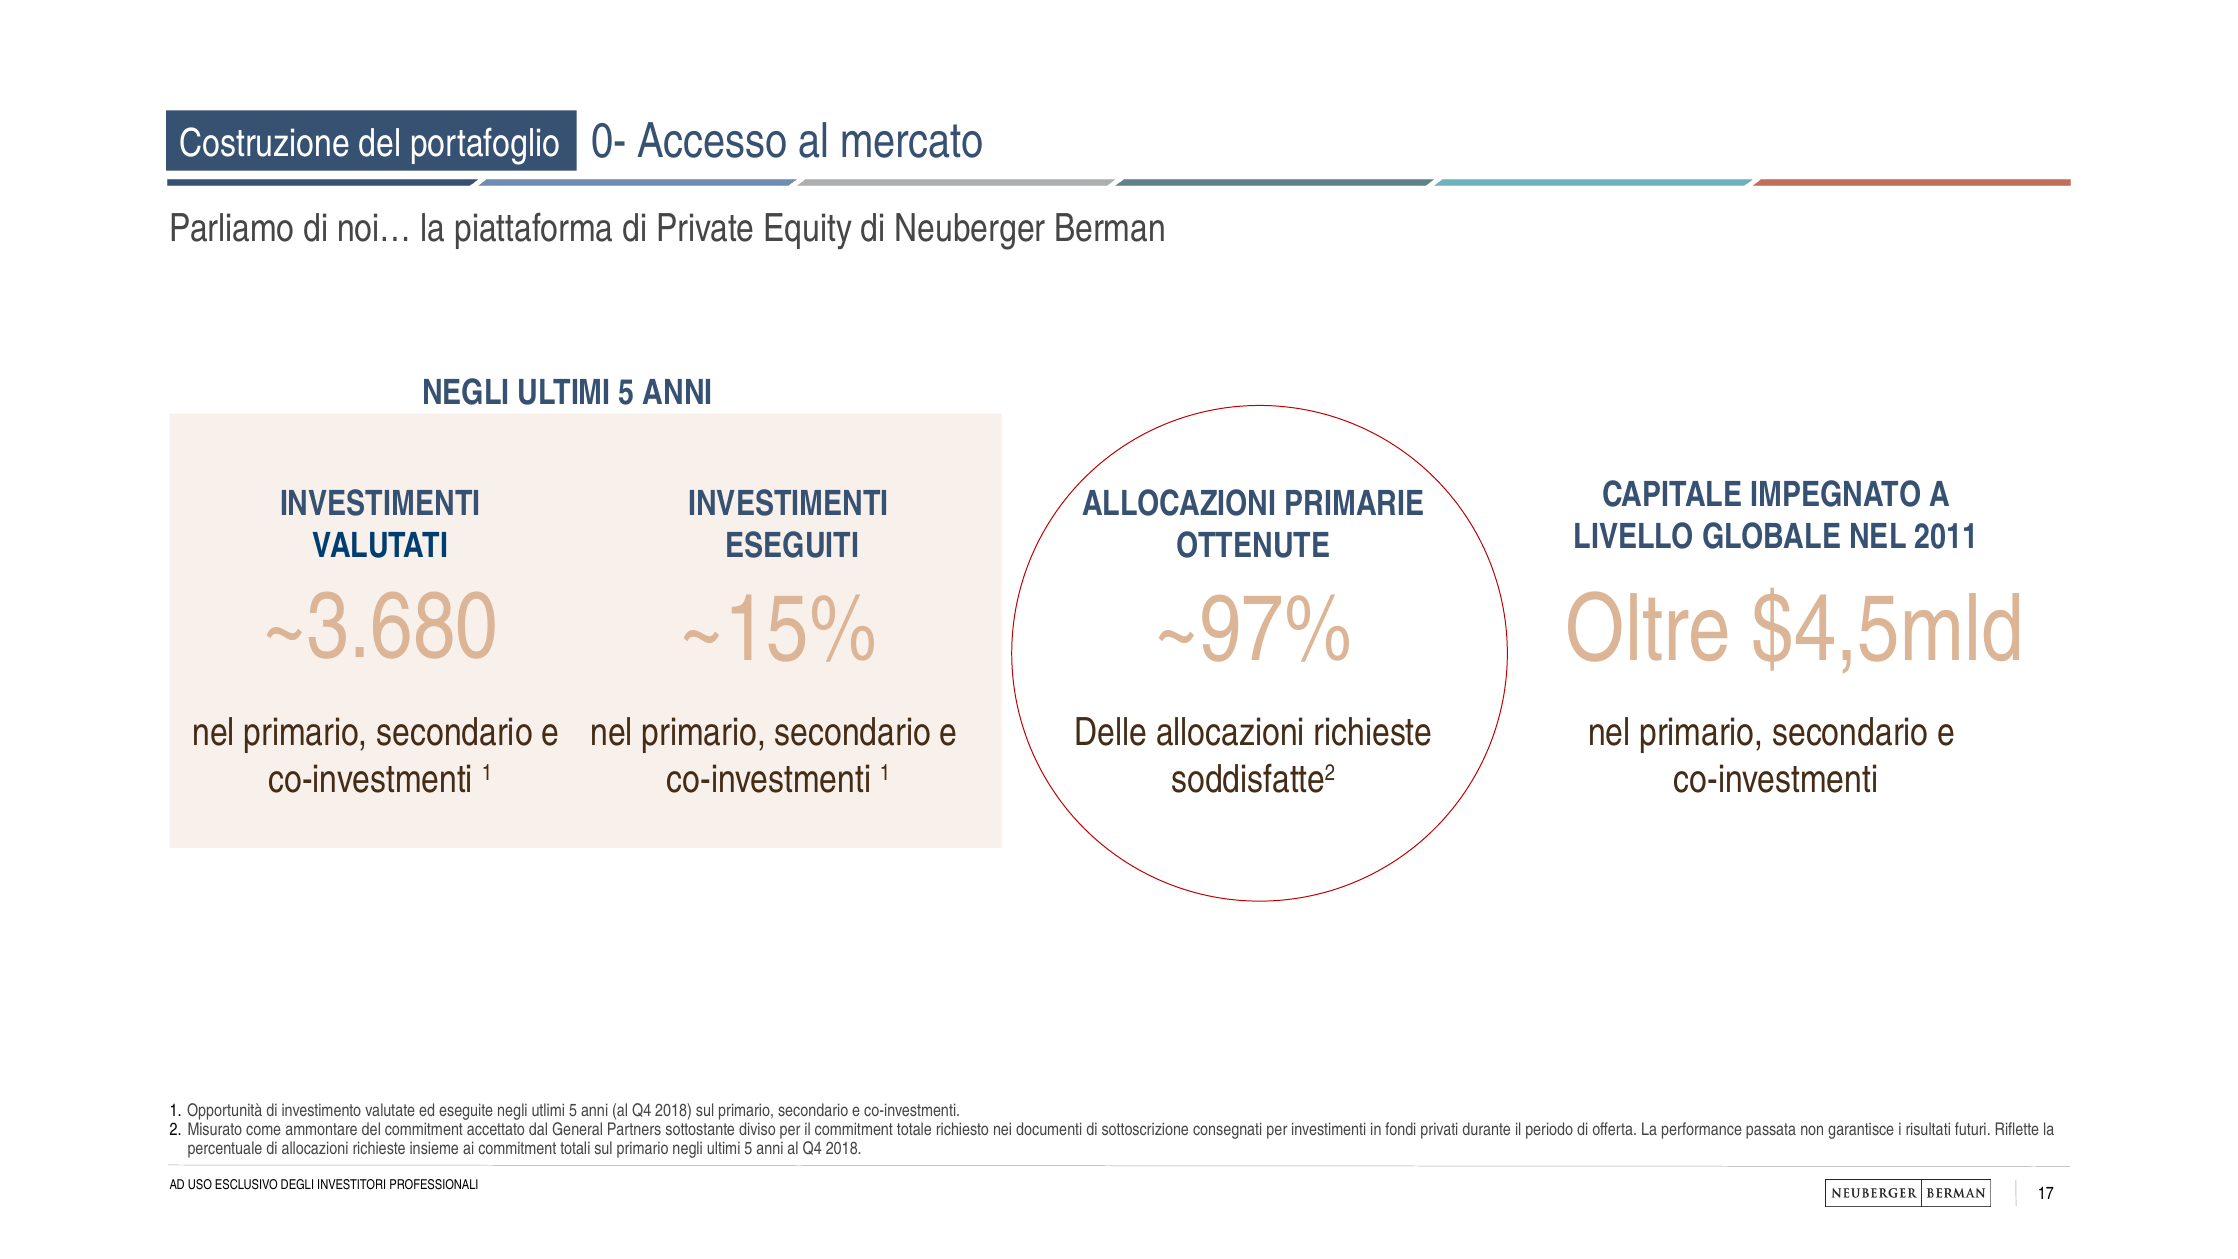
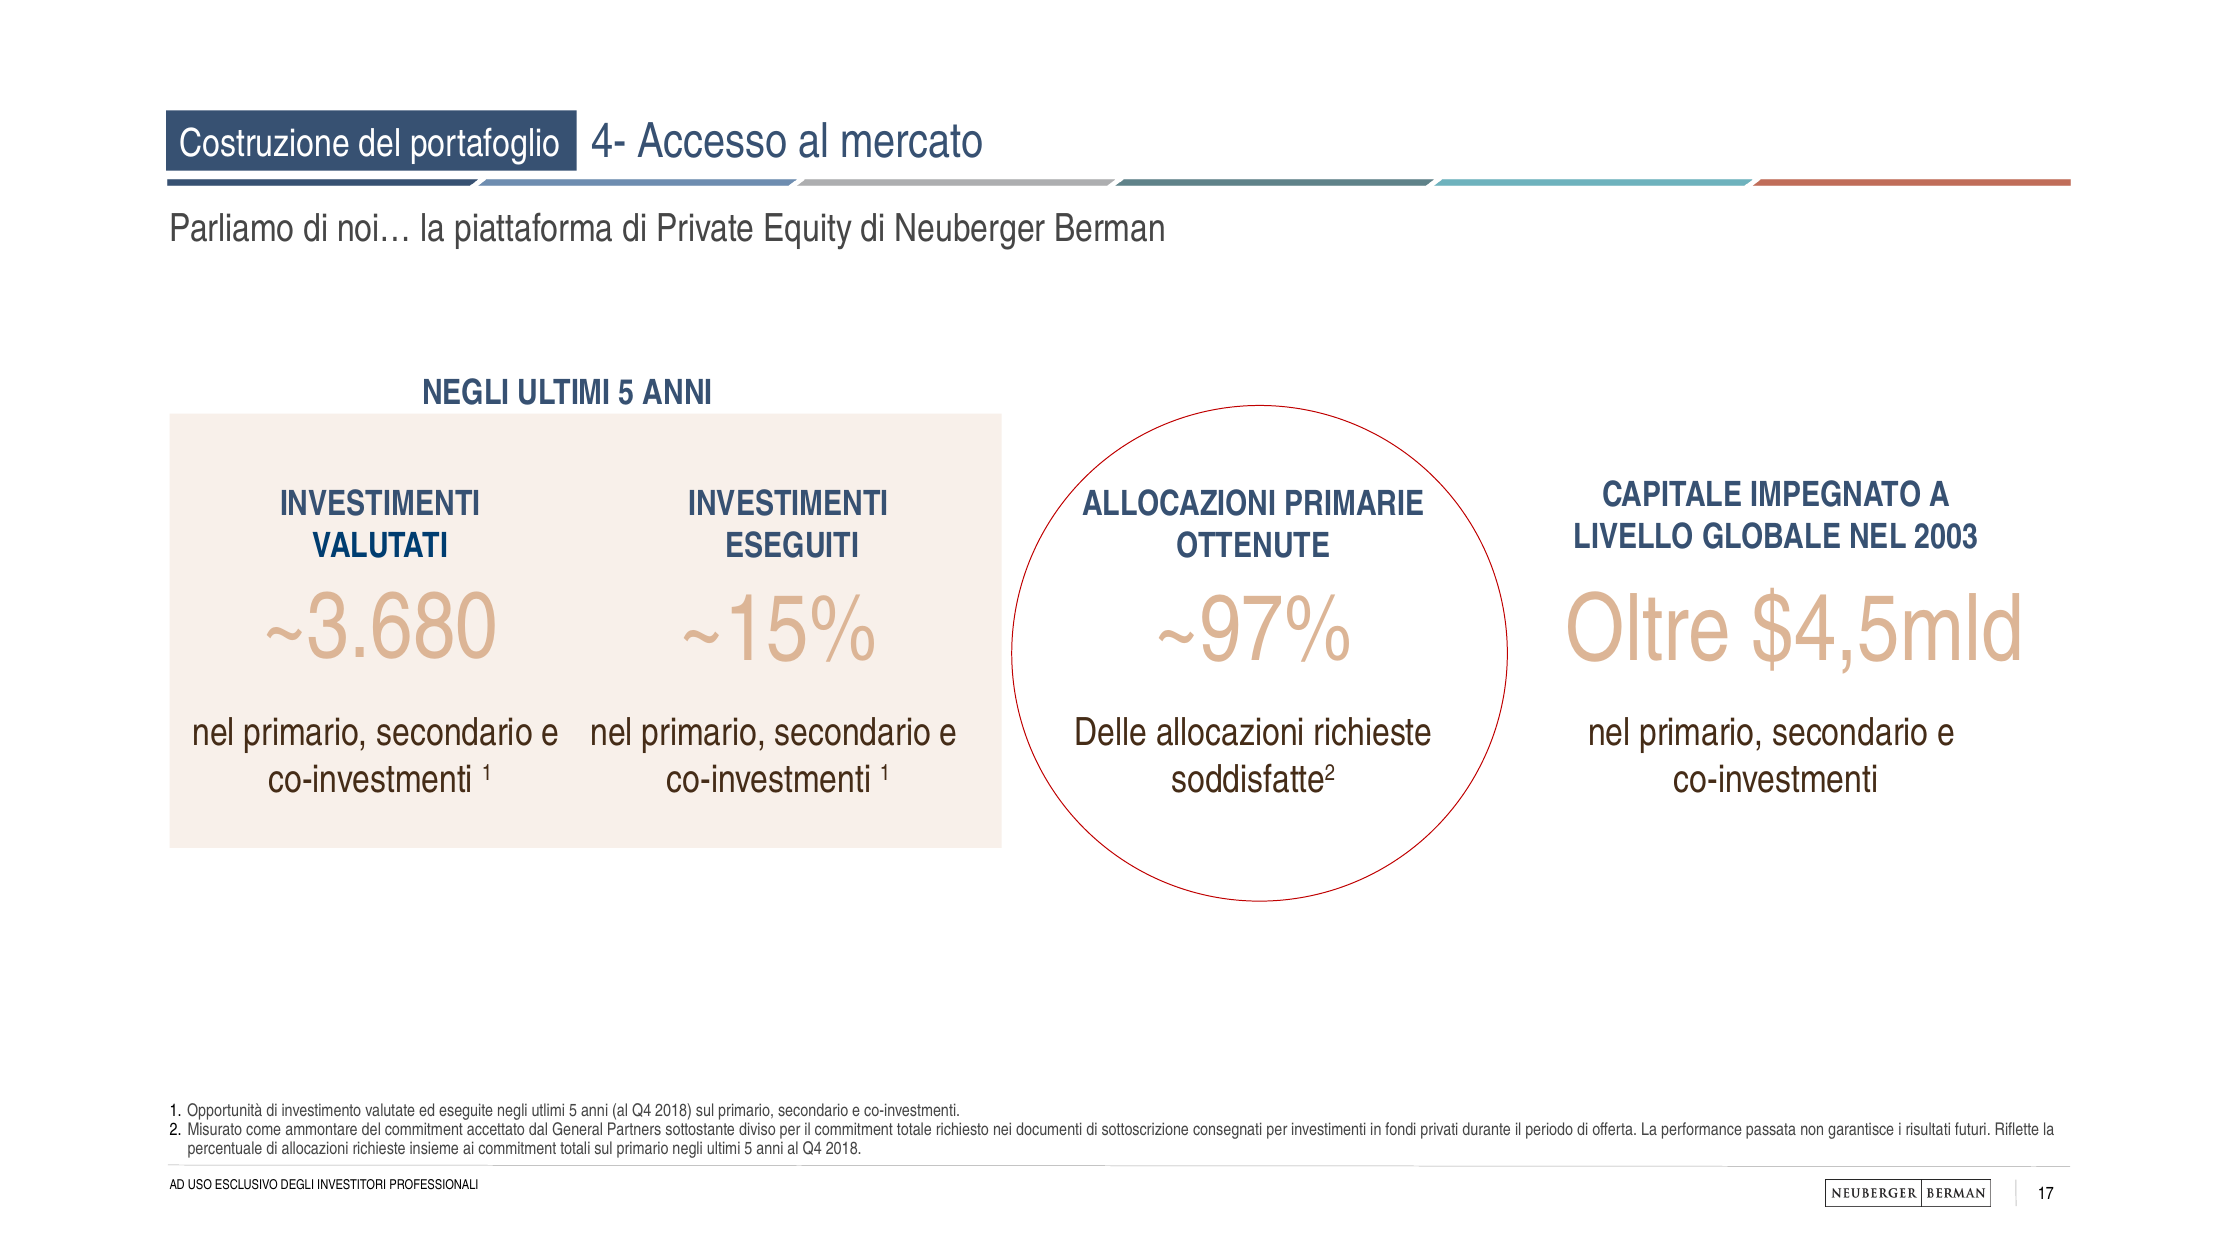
0-: 0- -> 4-
2011: 2011 -> 2003
